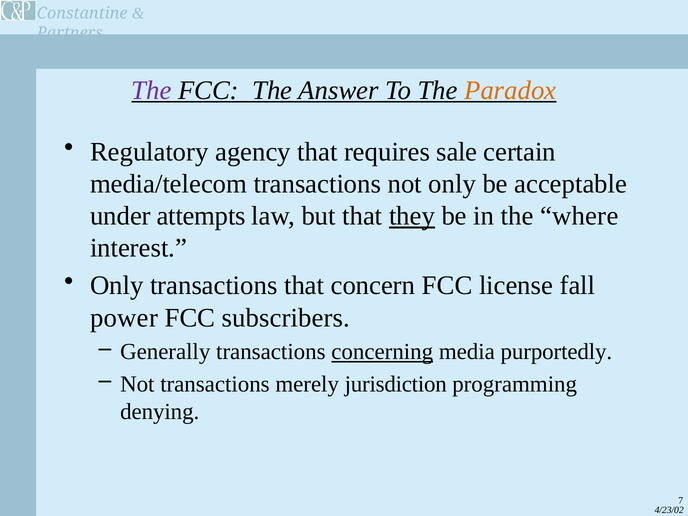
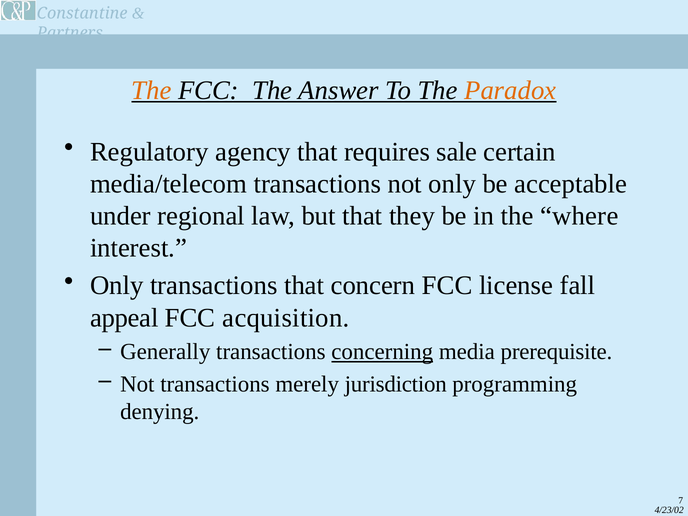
The at (151, 90) colour: purple -> orange
attempts: attempts -> regional
they underline: present -> none
power: power -> appeal
subscribers: subscribers -> acquisition
purportedly: purportedly -> prerequisite
